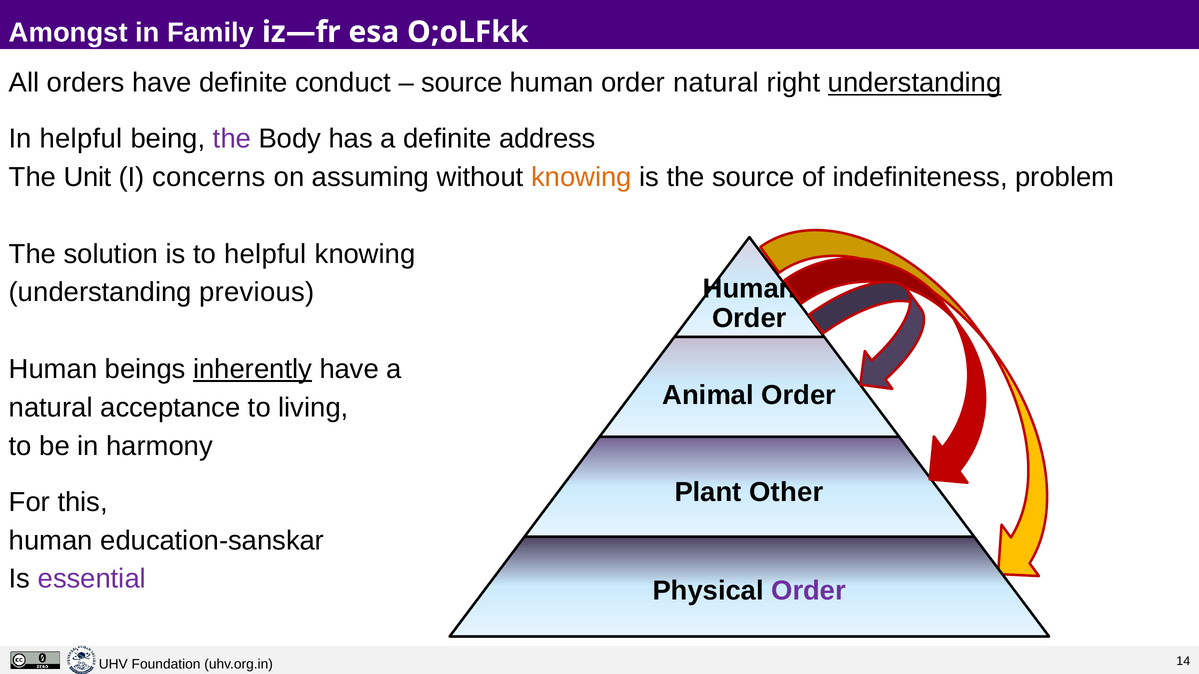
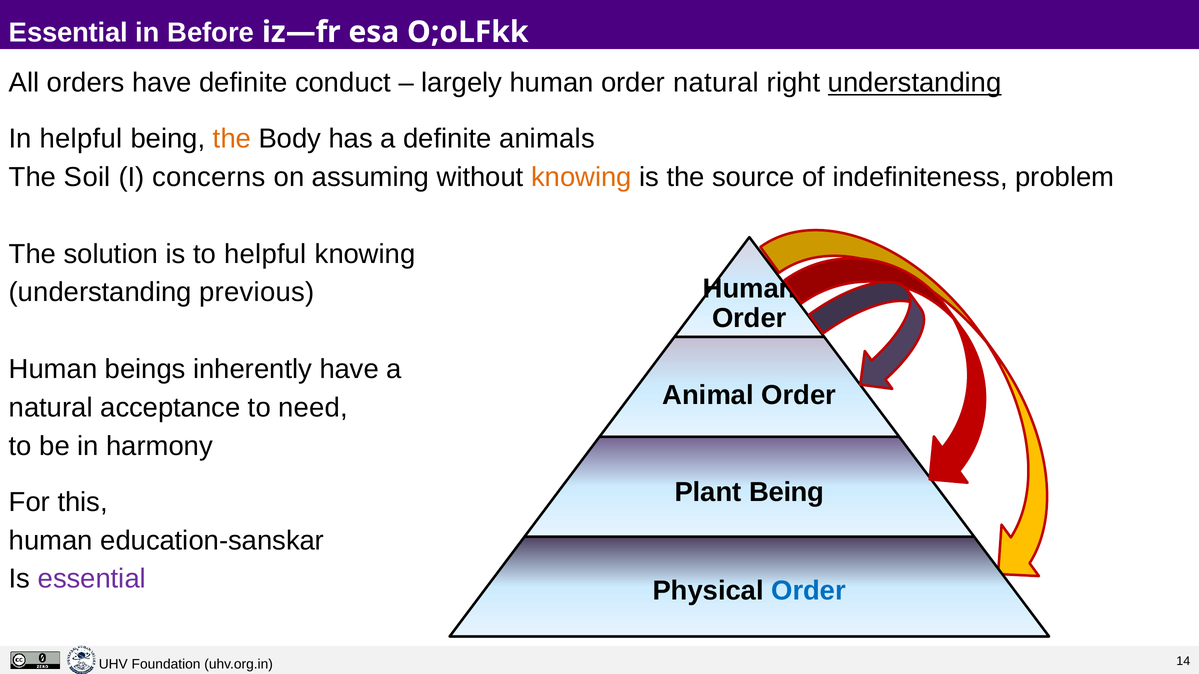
Amongst at (68, 33): Amongst -> Essential
Family: Family -> Before
source at (462, 83): source -> largely
the at (232, 139) colour: purple -> orange
address: address -> animals
Unit: Unit -> Soil
inherently underline: present -> none
living: living -> need
Other at (786, 492): Other -> Being
Order at (809, 591) colour: purple -> blue
